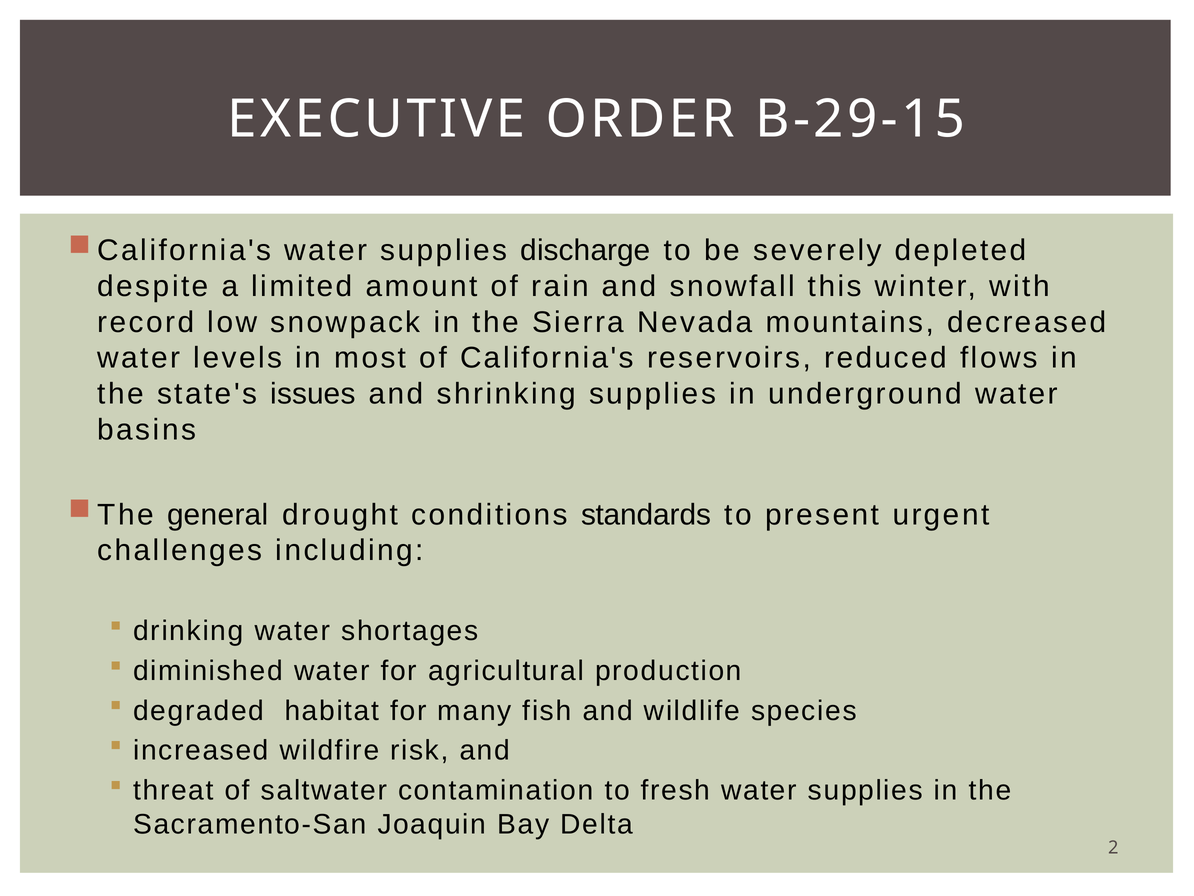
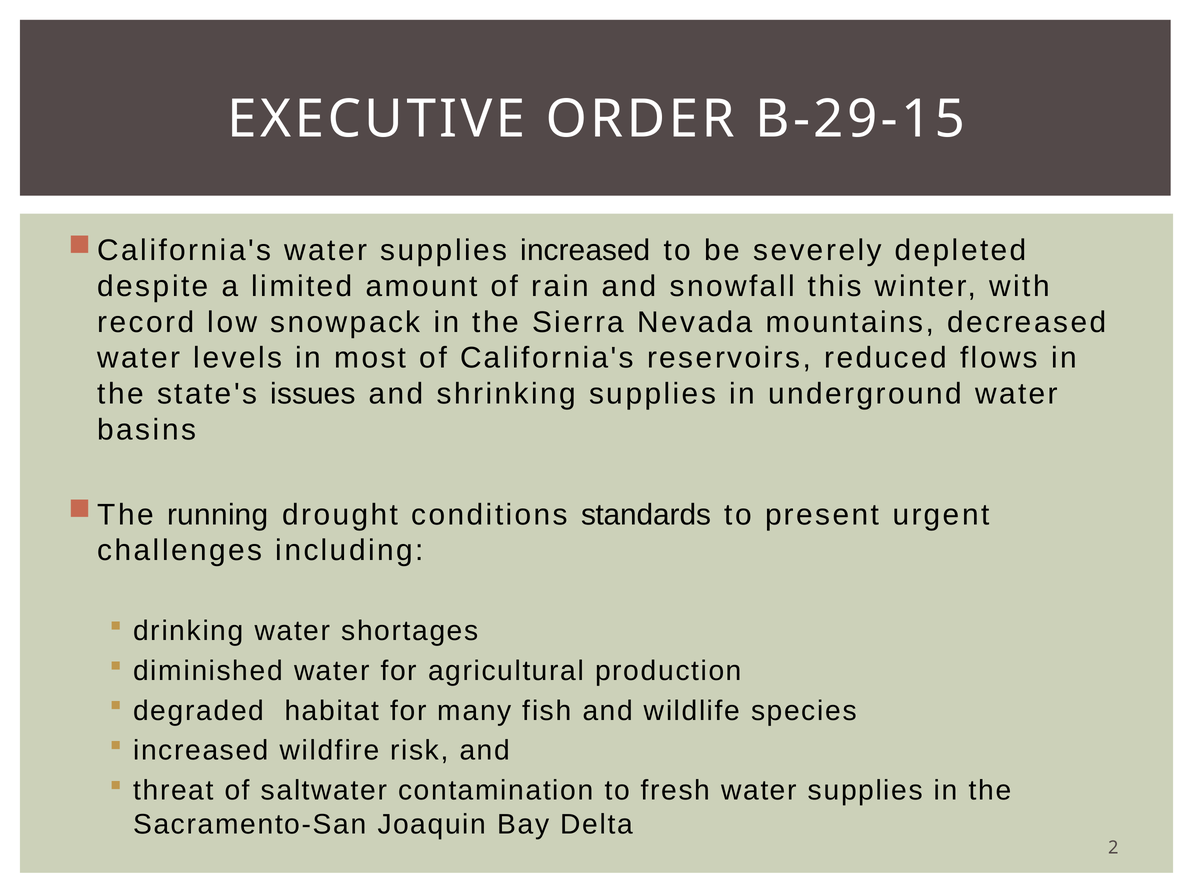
supplies discharge: discharge -> increased
general: general -> running
